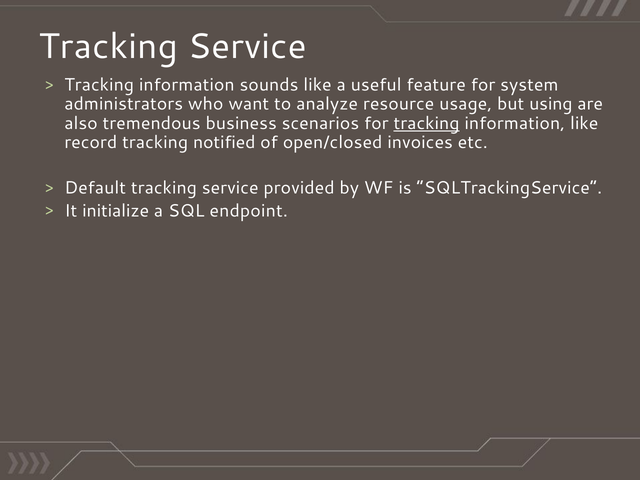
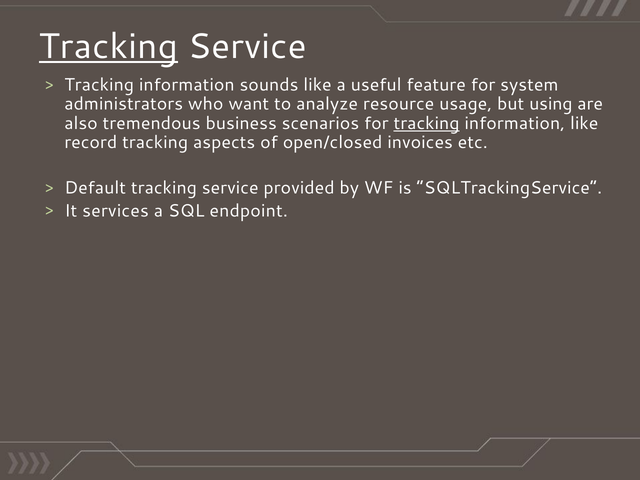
Tracking at (108, 47) underline: none -> present
notified: notified -> aspects
initialize: initialize -> services
